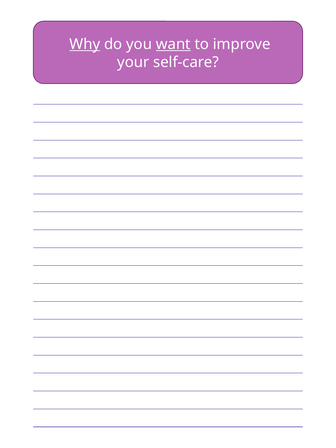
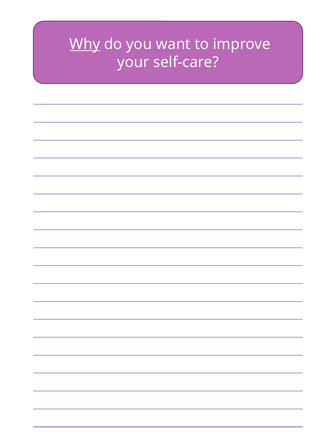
want underline: present -> none
